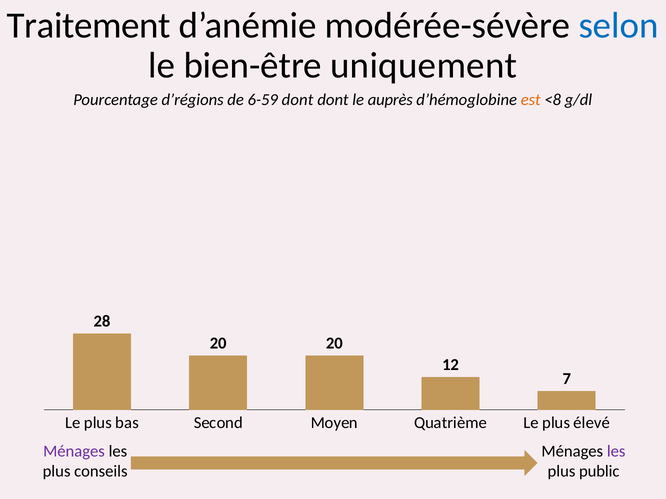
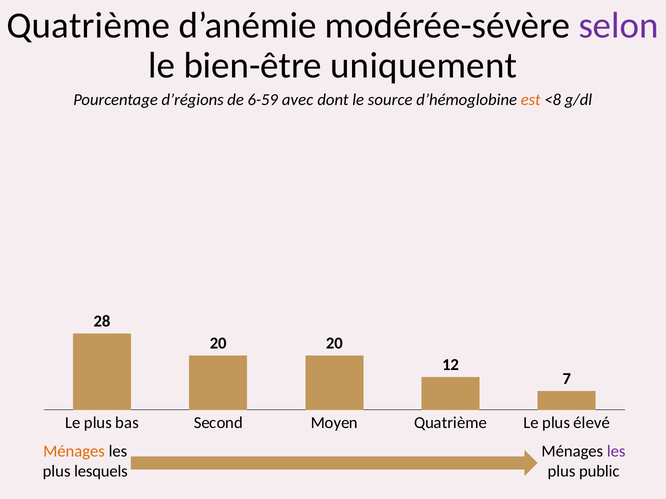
Traitement at (89, 26): Traitement -> Quatrième
selon colour: blue -> purple
6-59 dont: dont -> avec
auprès: auprès -> source
Ménages at (74, 452) colour: purple -> orange
conseils: conseils -> lesquels
